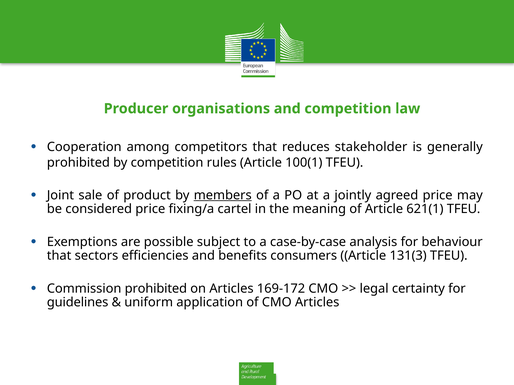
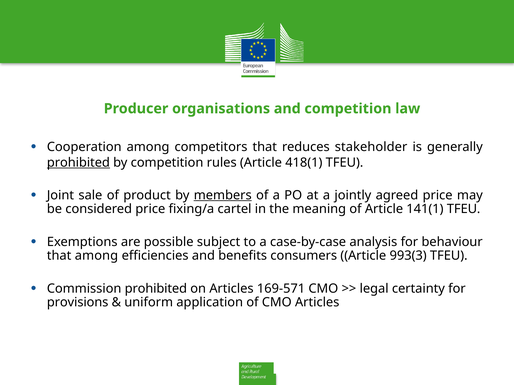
prohibited at (78, 163) underline: none -> present
100(1: 100(1 -> 418(1
621(1: 621(1 -> 141(1
that sectors: sectors -> among
131(3: 131(3 -> 993(3
169-172: 169-172 -> 169-571
guidelines: guidelines -> provisions
